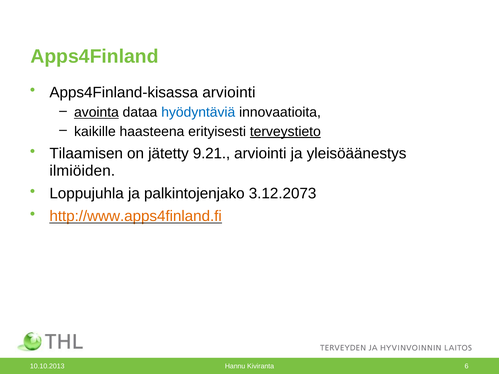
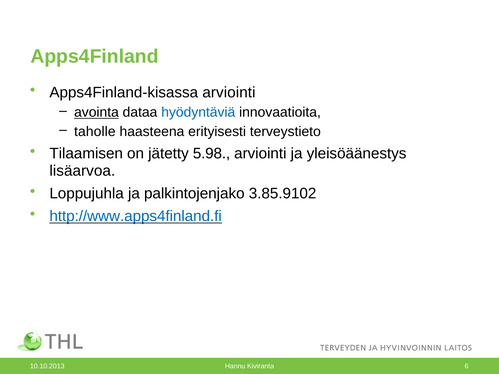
kaikille: kaikille -> taholle
terveystieto underline: present -> none
9.21: 9.21 -> 5.98
ilmiöiden: ilmiöiden -> lisäarvoa
3.12.2073: 3.12.2073 -> 3.85.9102
http://www.apps4finland.fi colour: orange -> blue
